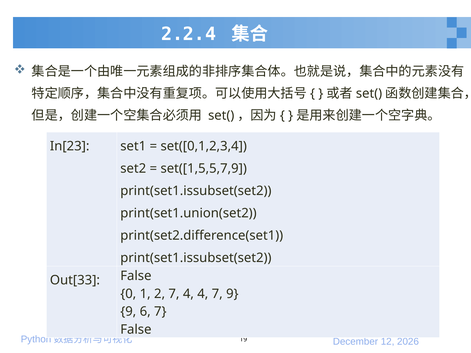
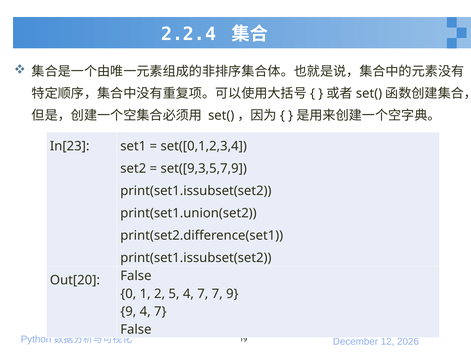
set([1,5,5,7,9: set([1,5,5,7,9 -> set([9,3,5,7,9
Out[33: Out[33 -> Out[20
2 7: 7 -> 5
4 at (203, 294): 4 -> 7
9 6: 6 -> 4
